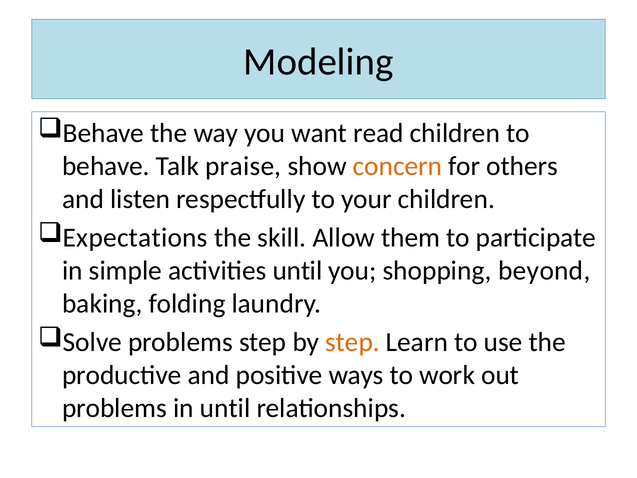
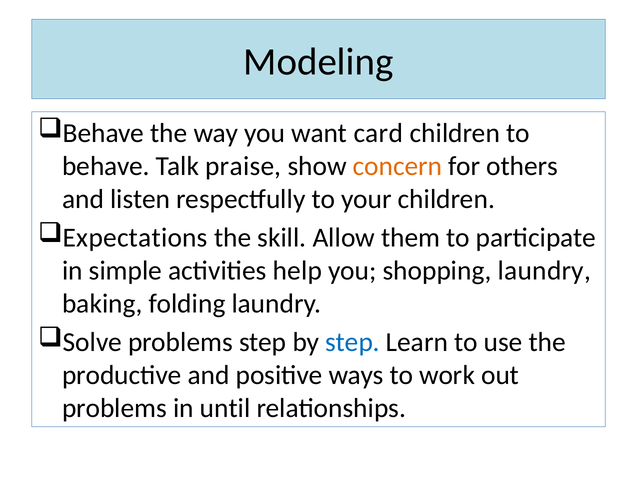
read: read -> card
activities until: until -> help
shopping beyond: beyond -> laundry
step at (353, 342) colour: orange -> blue
